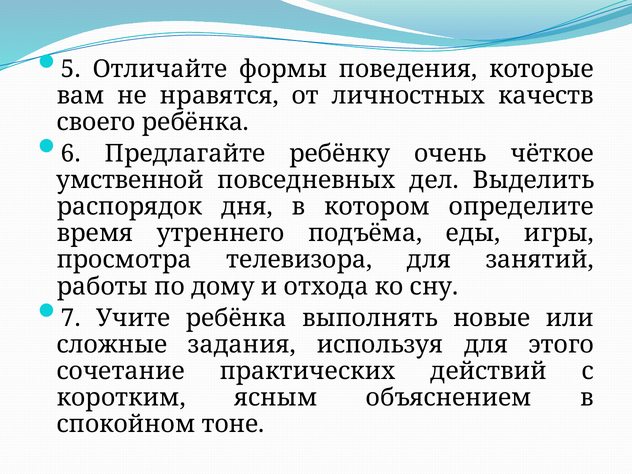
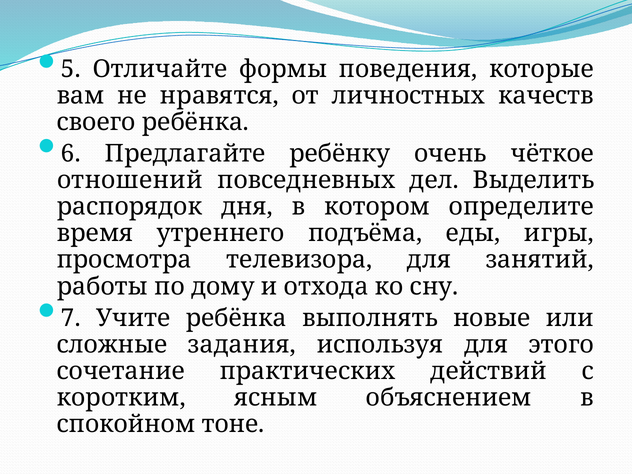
умственной: умственной -> отношений
